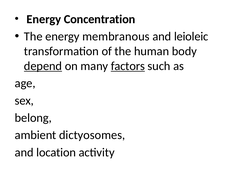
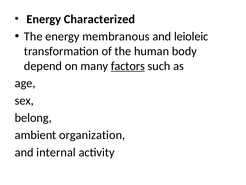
Concentration: Concentration -> Characterized
depend underline: present -> none
dictyosomes: dictyosomes -> organization
location: location -> internal
